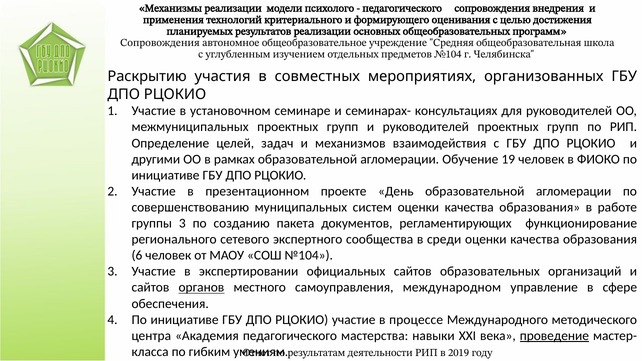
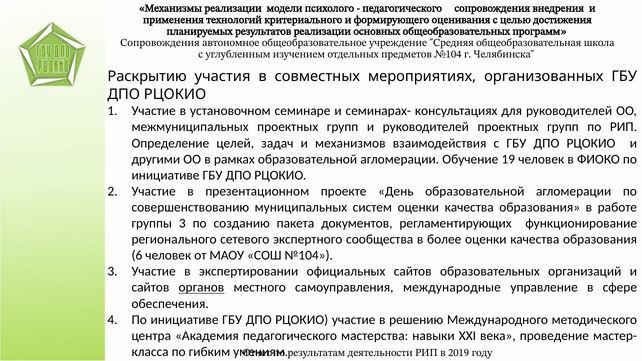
среди: среди -> более
международном: международном -> международные
процессе: процессе -> решению
проведение underline: present -> none
